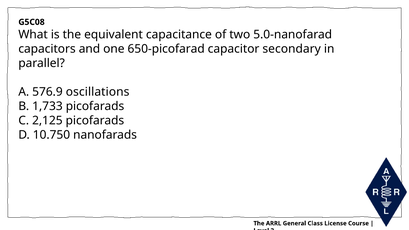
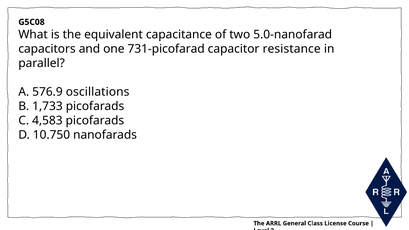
650-picofarad: 650-picofarad -> 731-picofarad
secondary: secondary -> resistance
2,125: 2,125 -> 4,583
